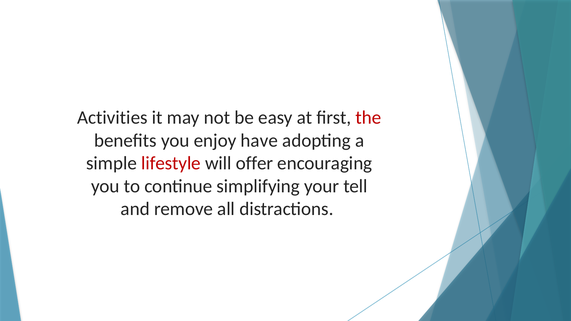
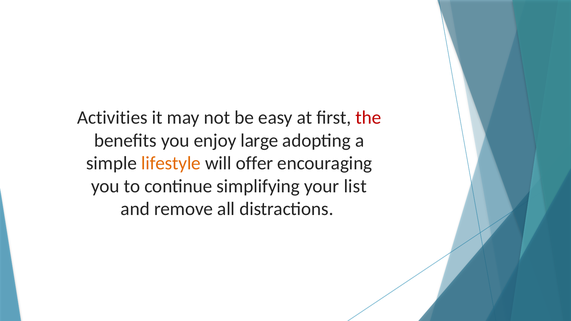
have: have -> large
lifestyle colour: red -> orange
tell: tell -> list
